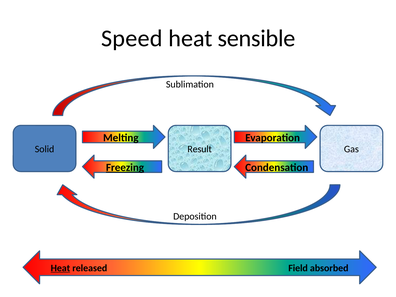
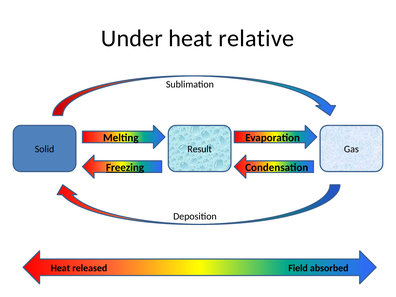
Speed: Speed -> Under
sensible: sensible -> relative
Heat at (60, 268) underline: present -> none
